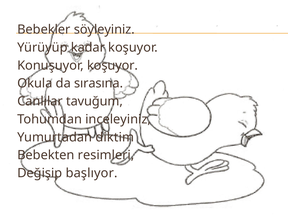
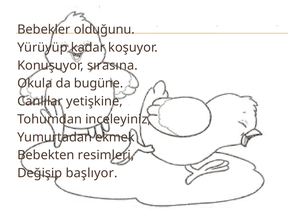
söyleyiniz: söyleyiniz -> olduğunu
Konuşuyor koşuyor: koşuyor -> sırasına
sırasına: sırasına -> bugüne
tavuğum: tavuğum -> yetişkine
diktim: diktim -> ekmek
